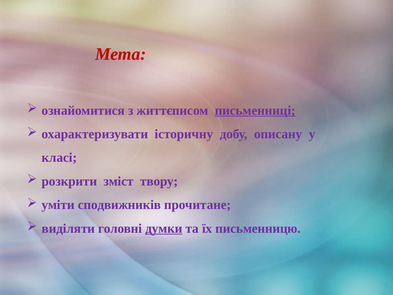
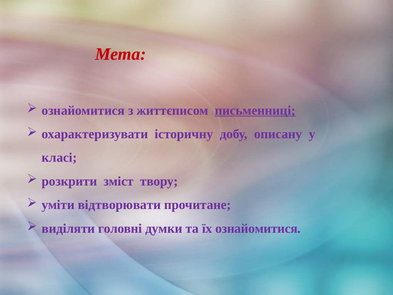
сподвижників: сподвижників -> відтворювати
думки underline: present -> none
їх письменницю: письменницю -> ознайомитися
